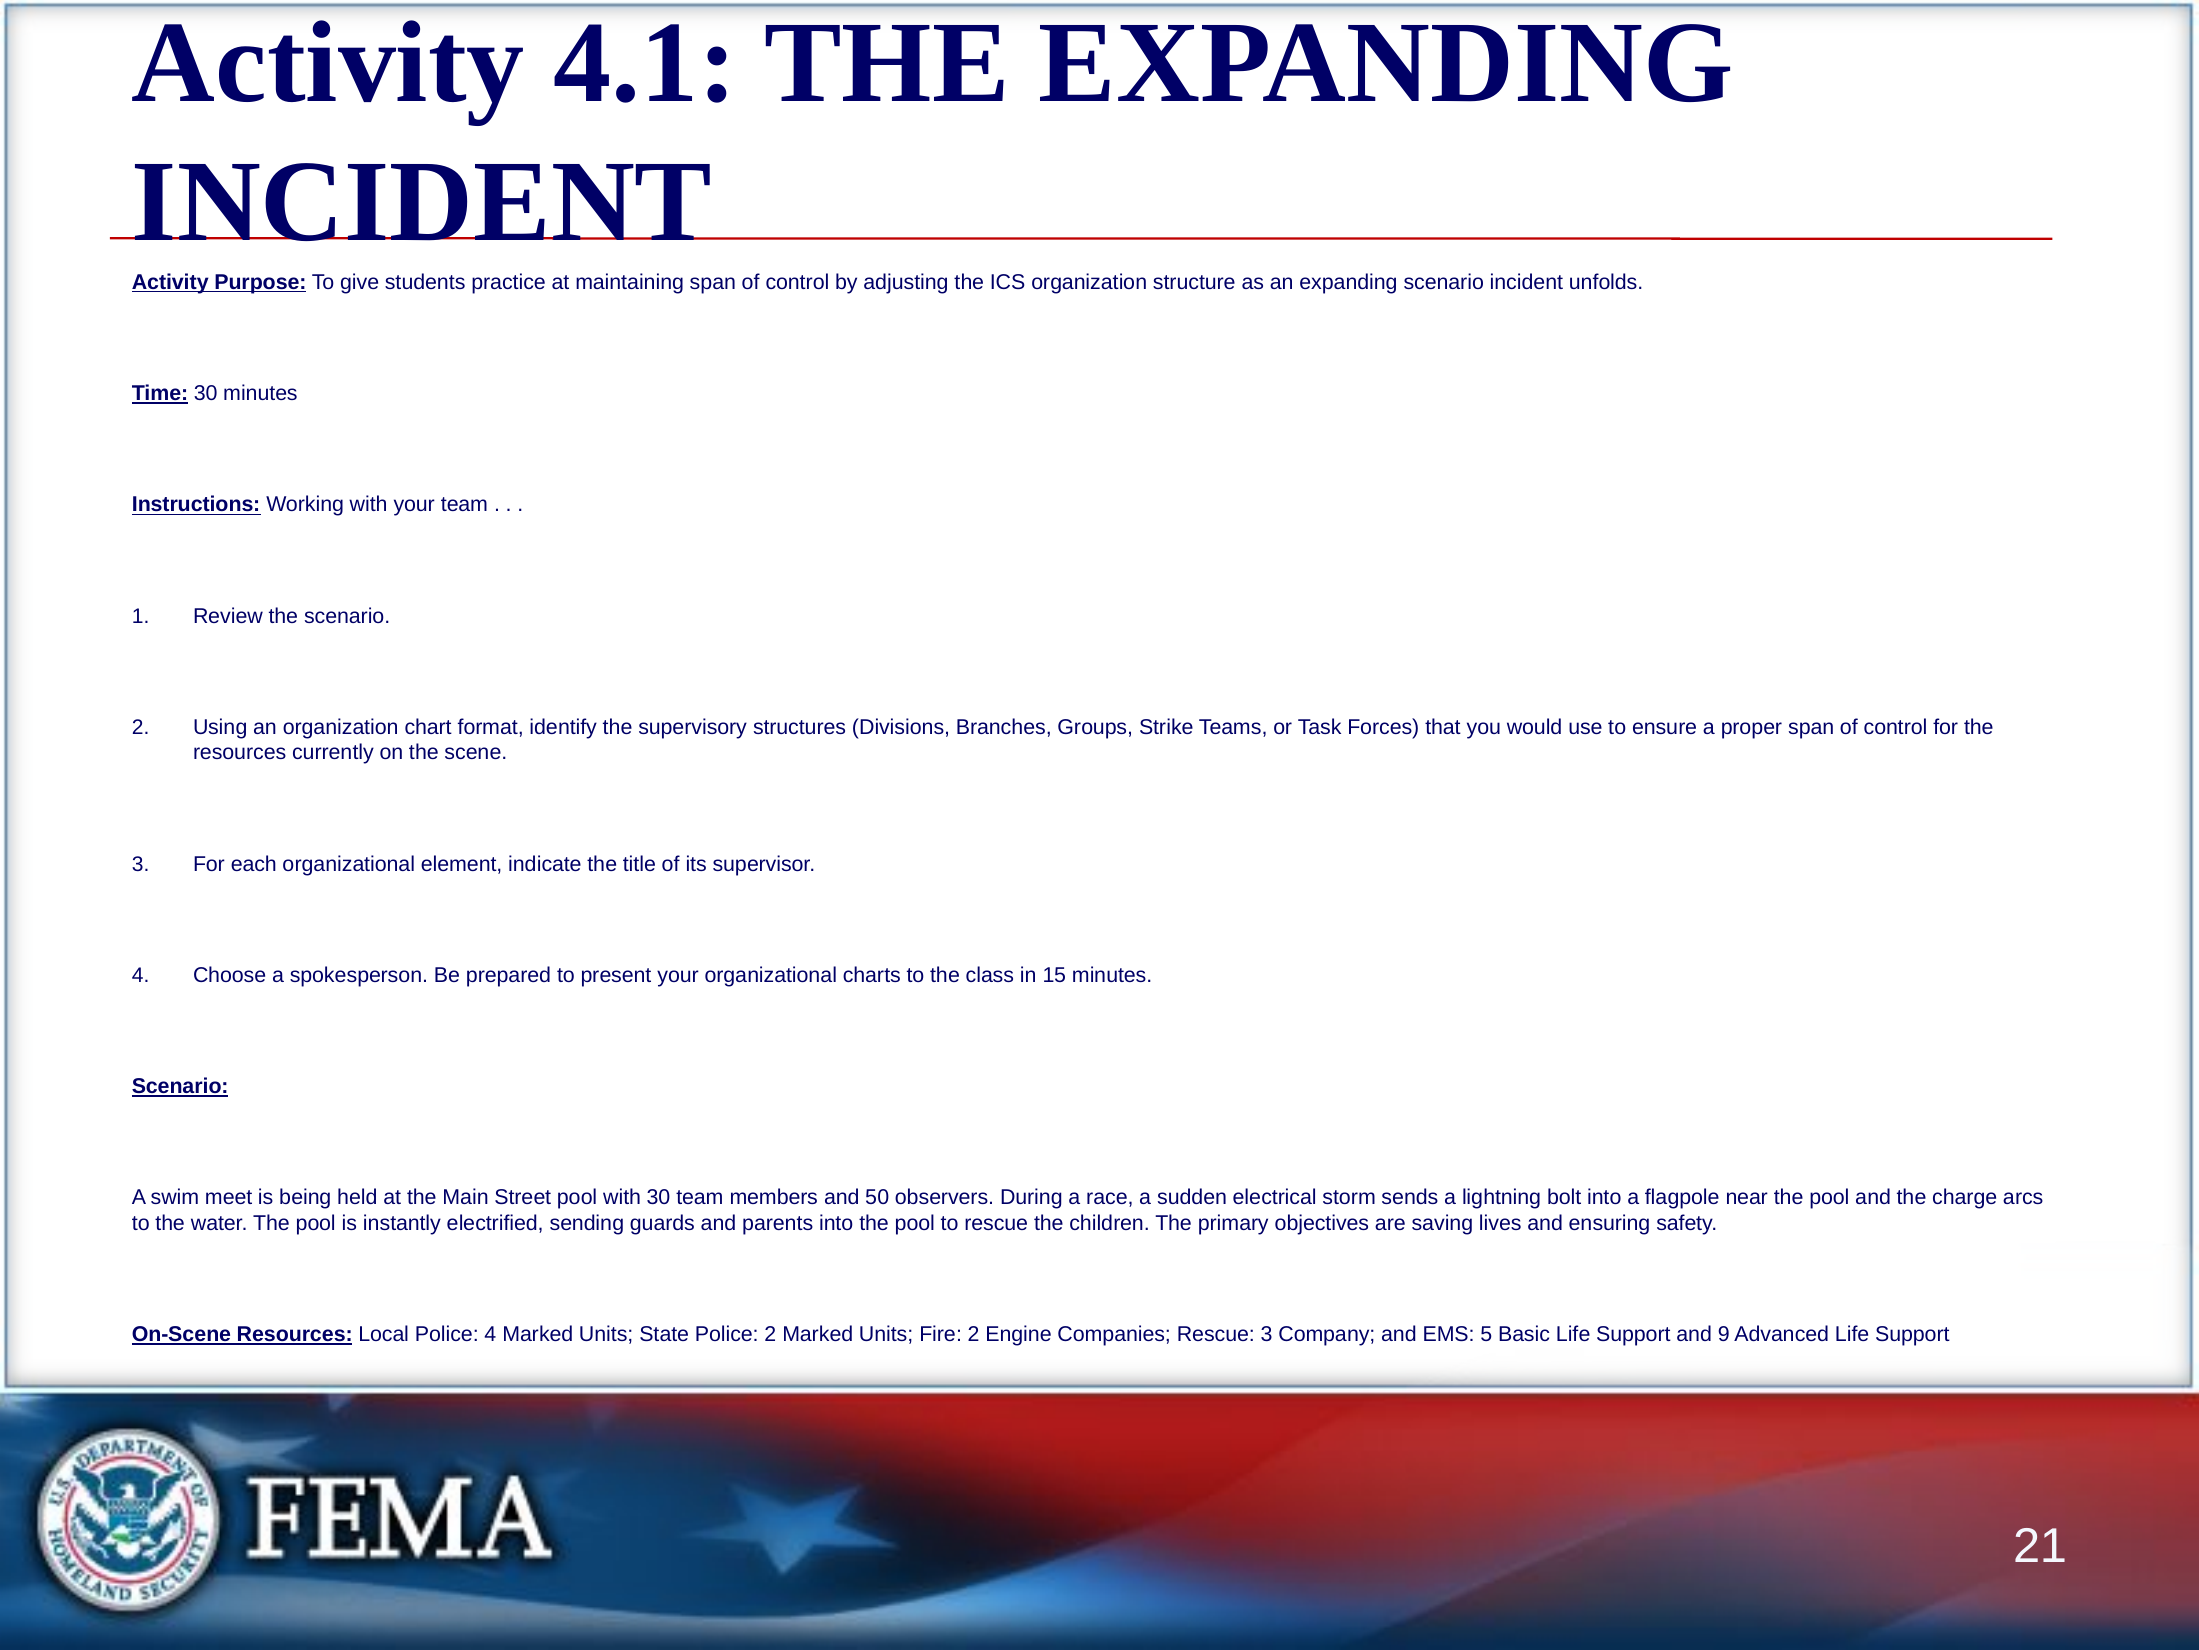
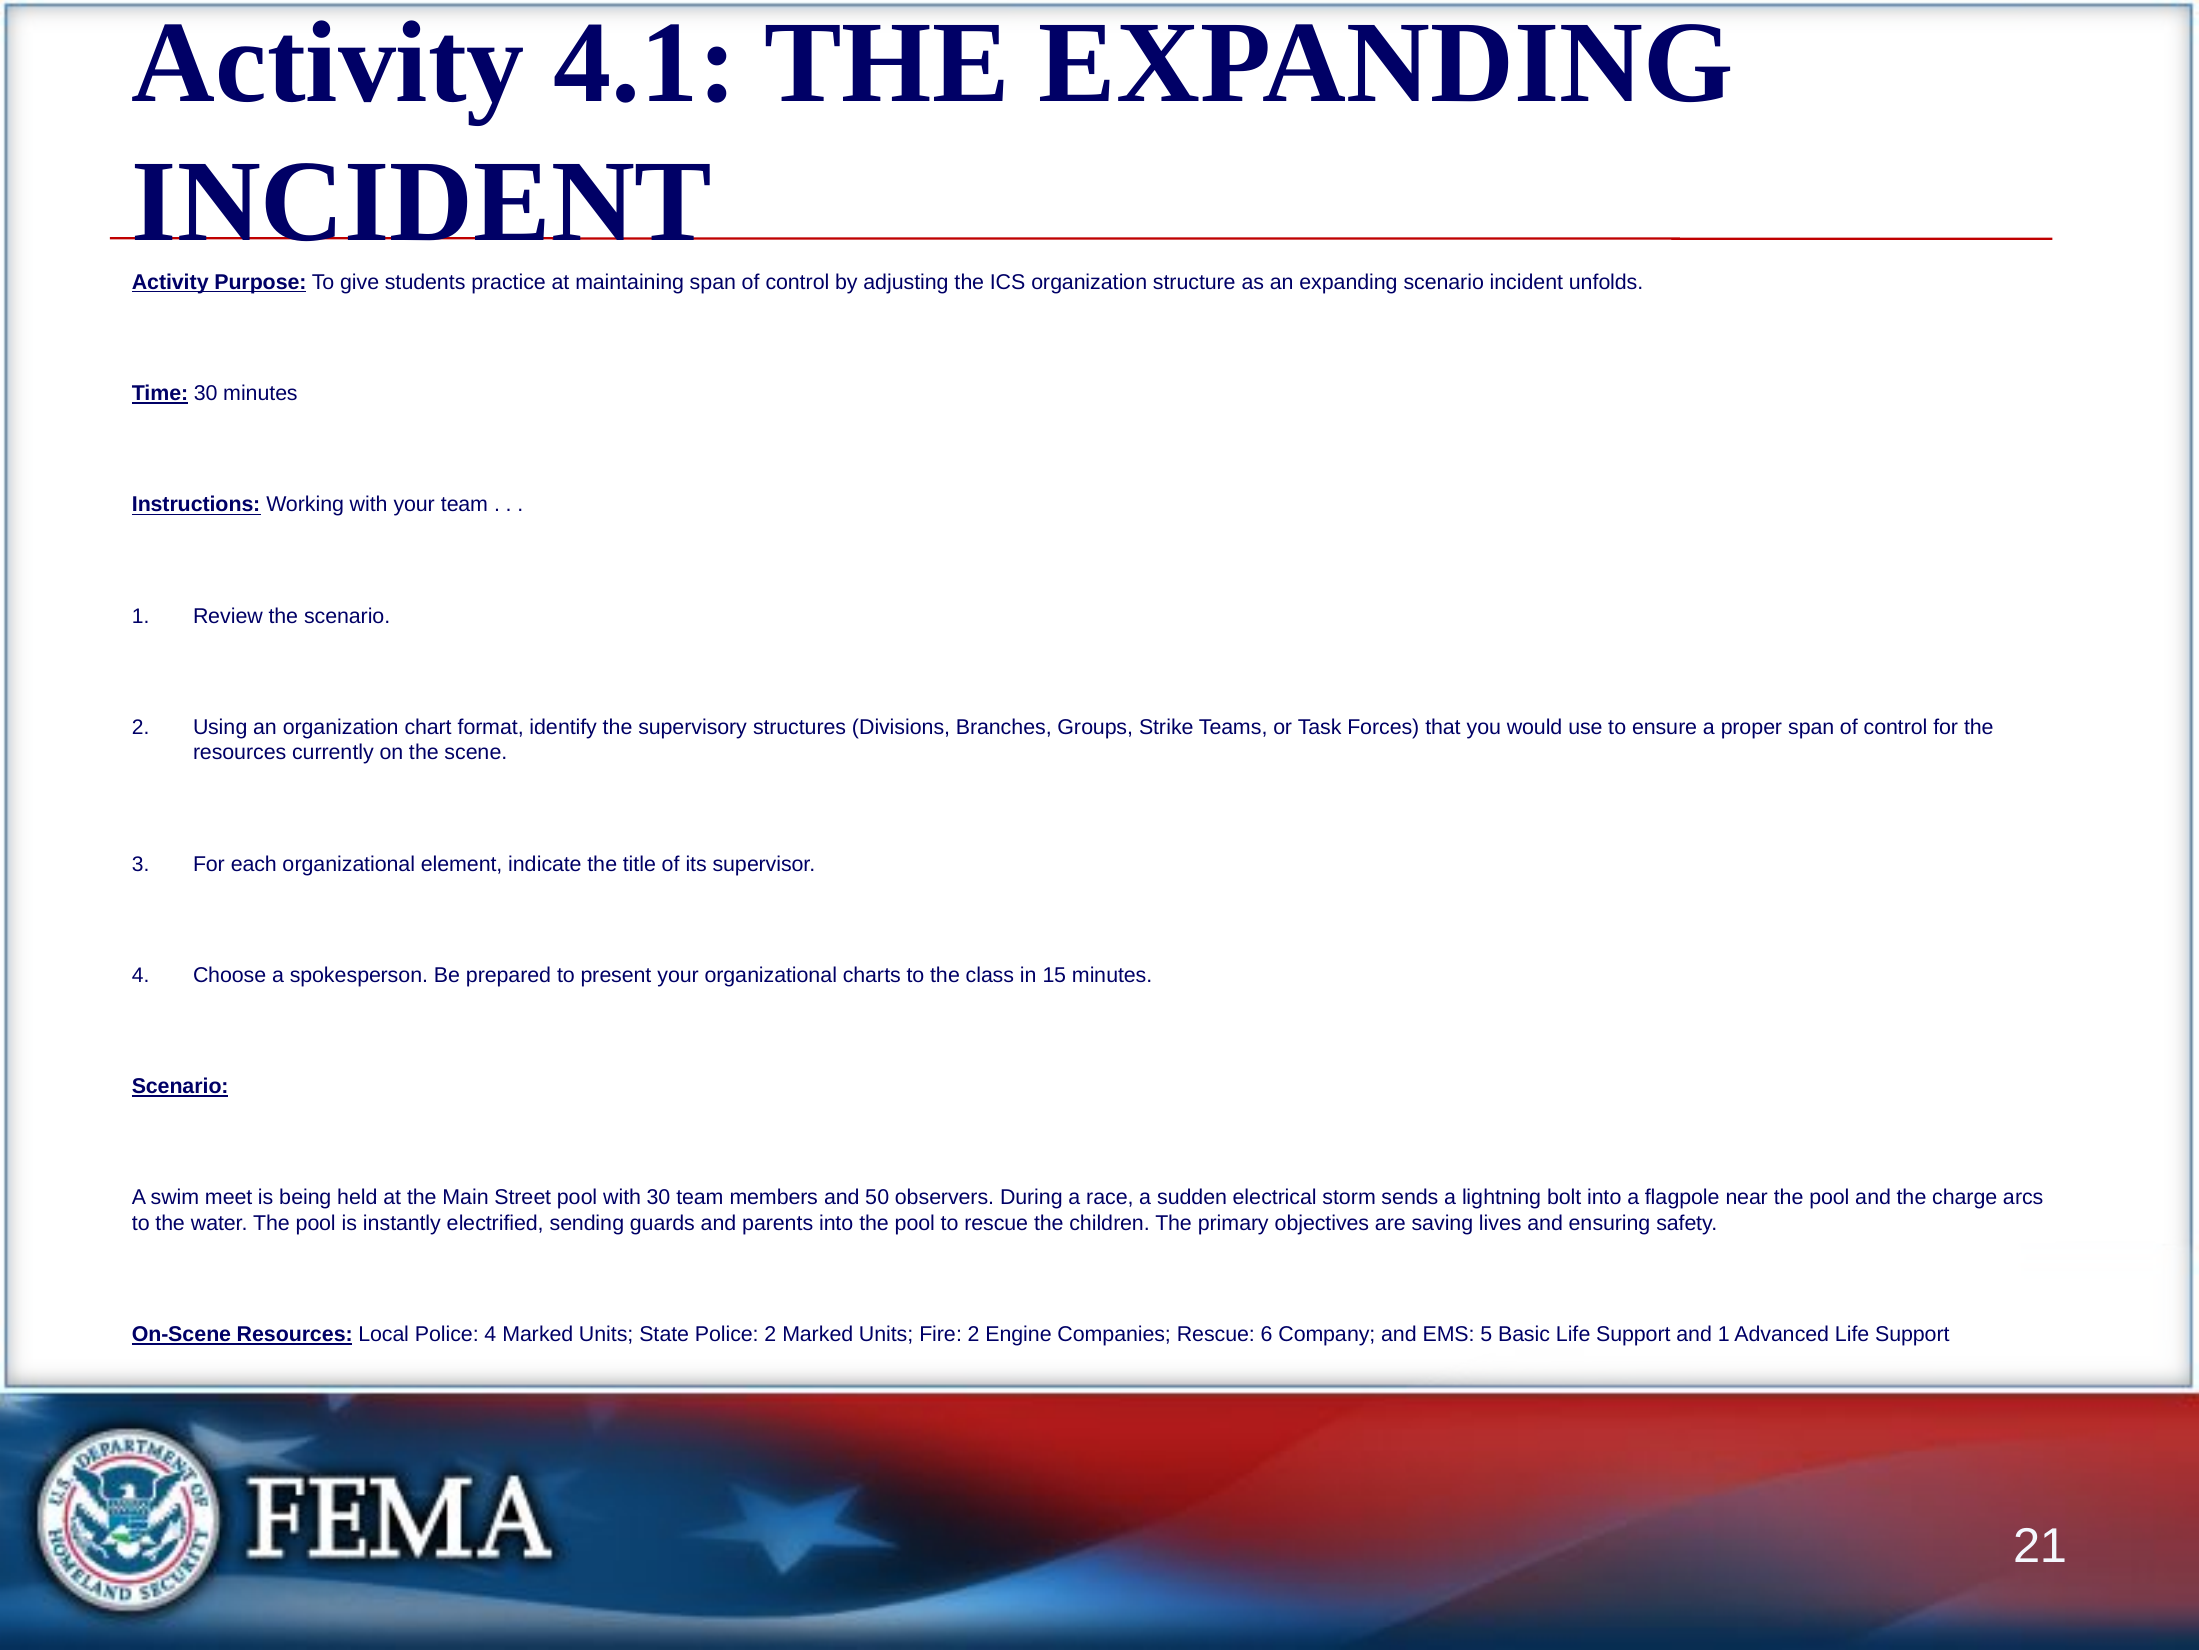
Rescue 3: 3 -> 6
and 9: 9 -> 1
